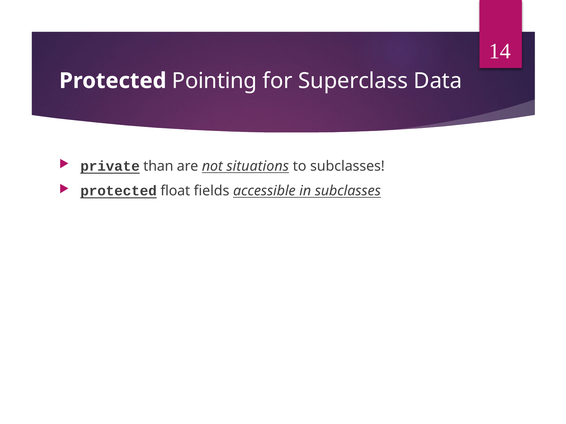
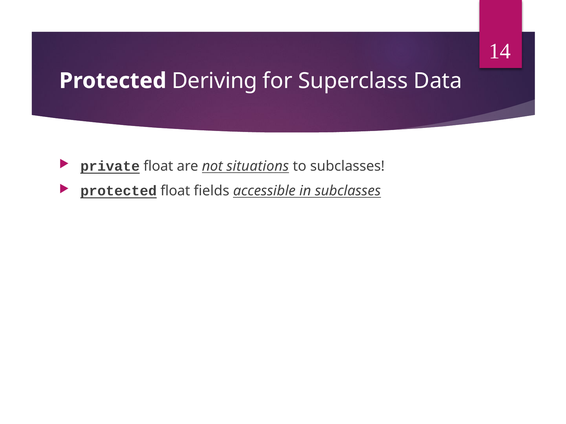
Pointing: Pointing -> Deriving
private than: than -> float
